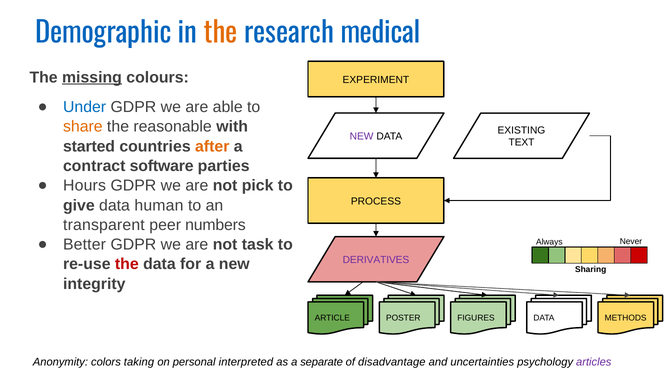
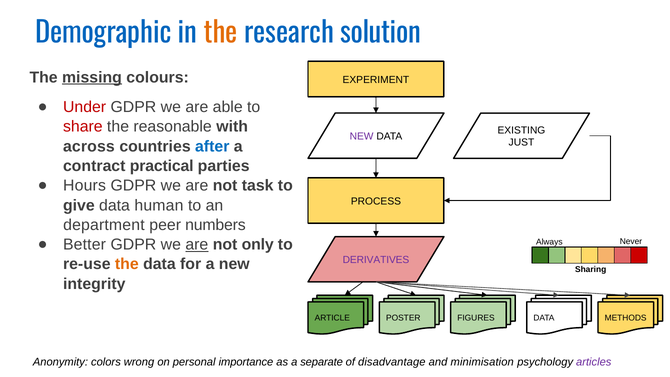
medical: medical -> solution
Under colour: blue -> red
share colour: orange -> red
TEXT: TEXT -> JUST
started: started -> across
after colour: orange -> blue
software: software -> practical
pick: pick -> task
transparent: transparent -> department
are at (197, 245) underline: none -> present
task: task -> only
the at (127, 264) colour: red -> orange
taking: taking -> wrong
interpreted: interpreted -> importance
uncertainties: uncertainties -> minimisation
